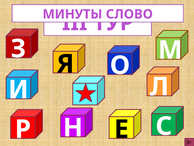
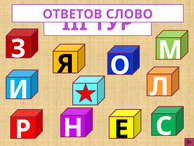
МИНУТЫ: МИНУТЫ -> ОТВЕТОВ
